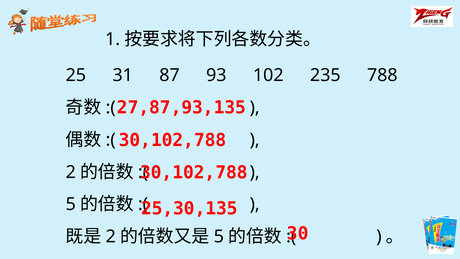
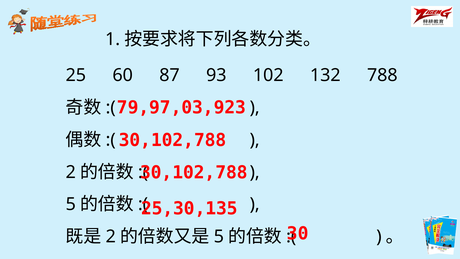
31: 31 -> 60
235: 235 -> 132
27,87,93,135: 27,87,93,135 -> 79,97,03,923
